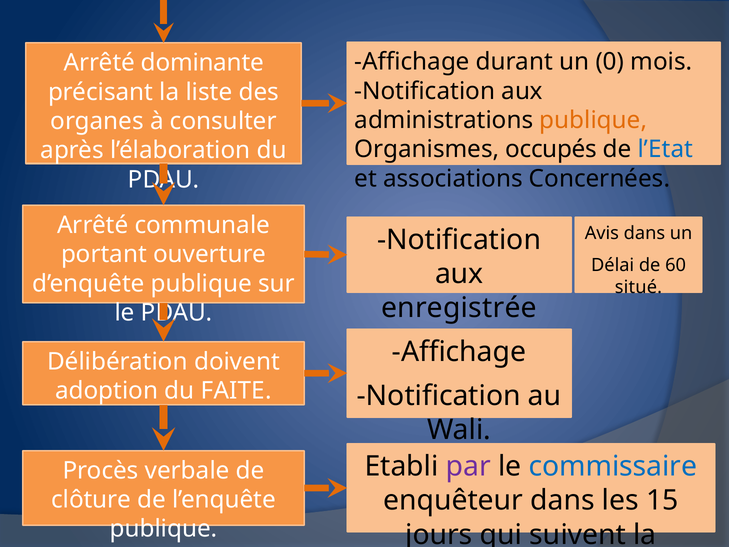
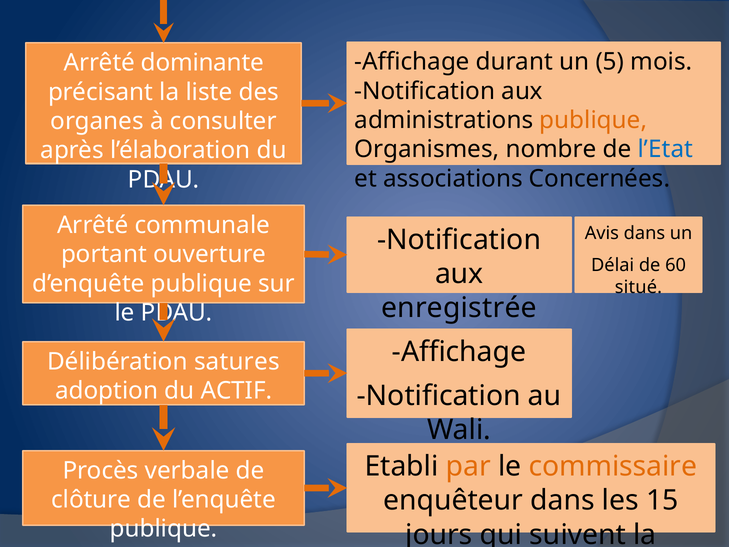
0: 0 -> 5
occupés: occupés -> nombre
doivent: doivent -> satures
FAITE: FAITE -> ACTIF
par colour: purple -> orange
commissaire colour: blue -> orange
